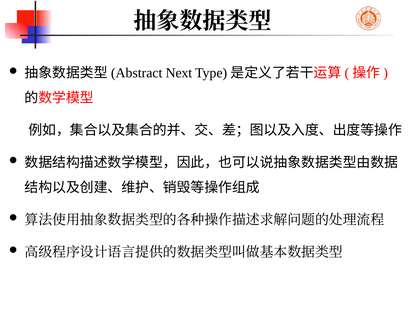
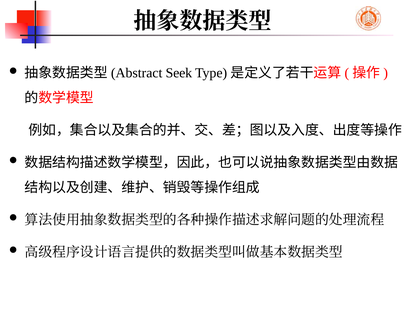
Next: Next -> Seek
